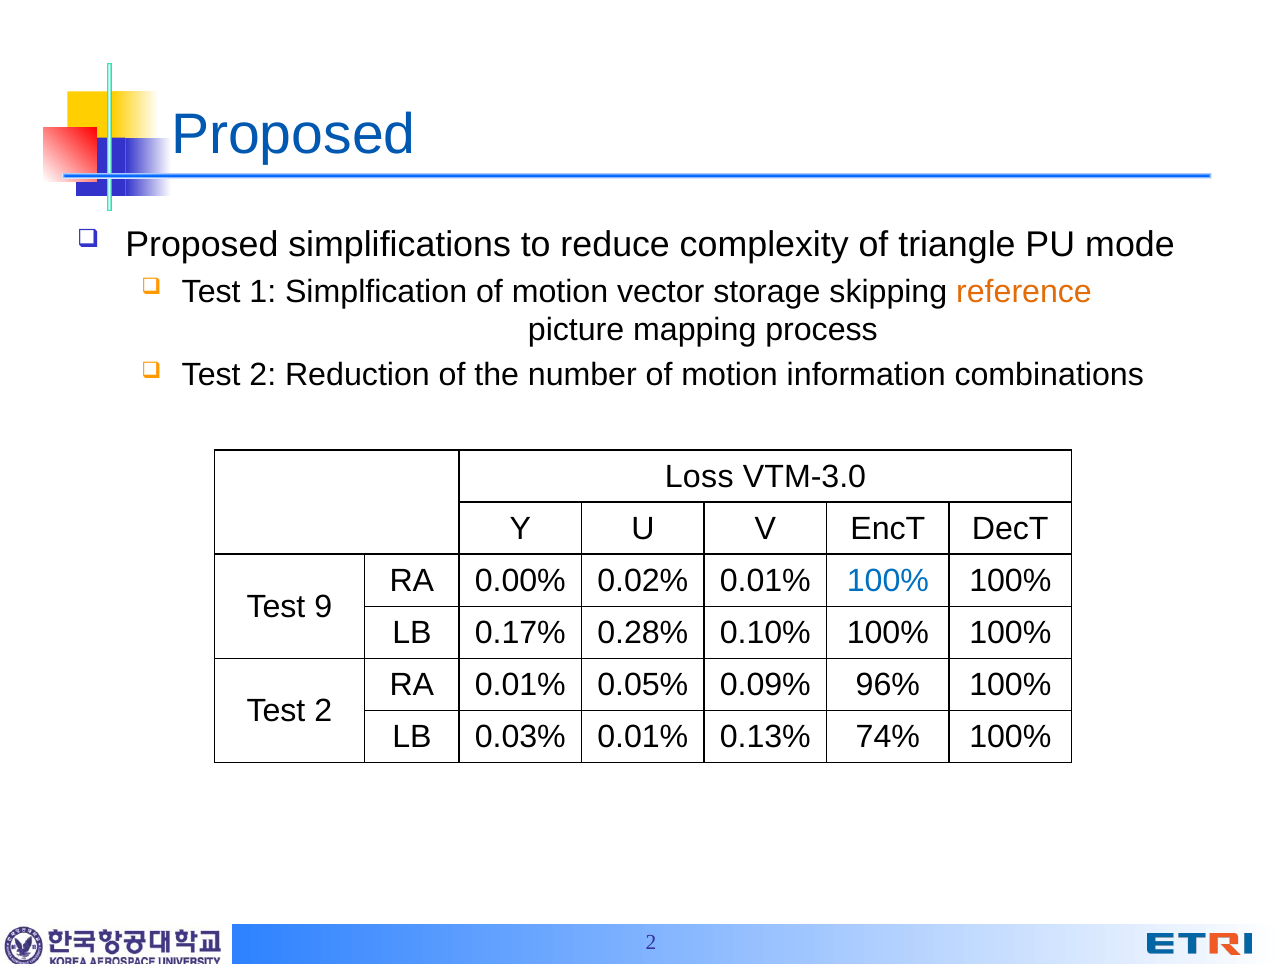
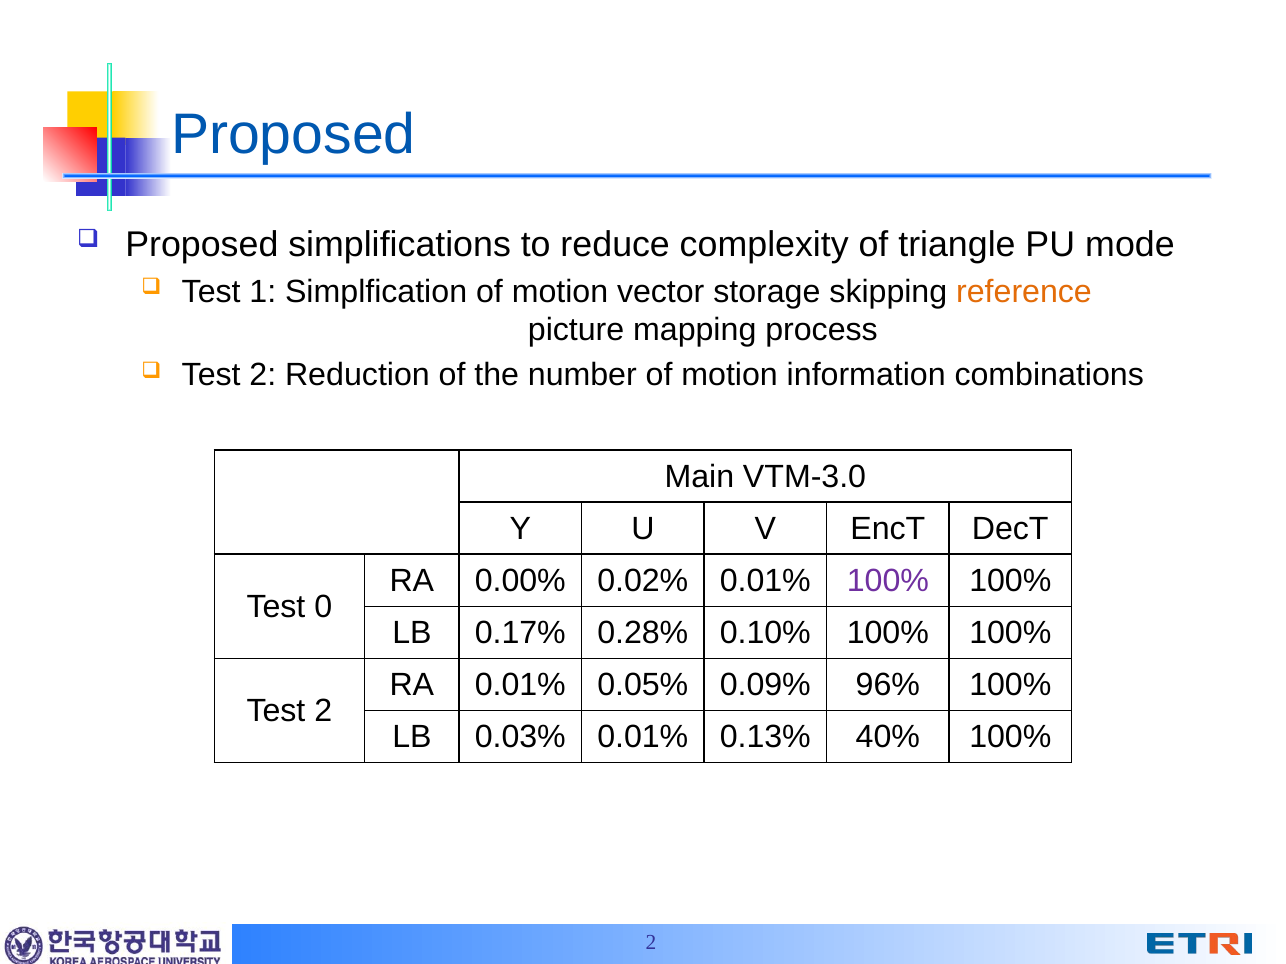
Loss: Loss -> Main
100% at (888, 581) colour: blue -> purple
9: 9 -> 0
74%: 74% -> 40%
